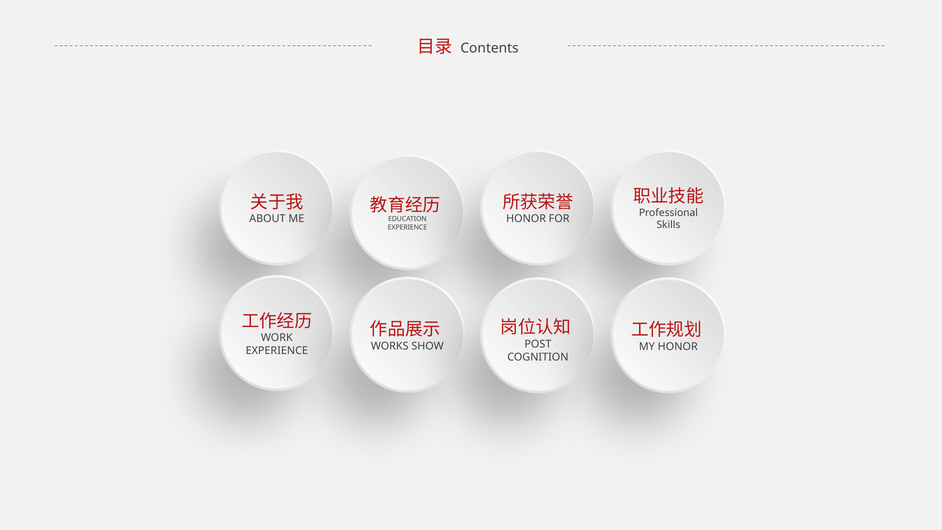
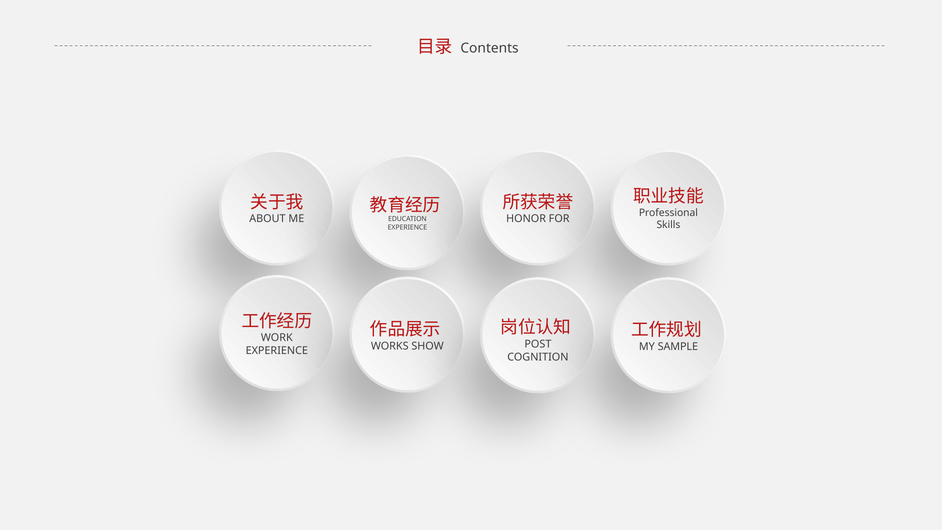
HONOR at (678, 347): HONOR -> SAMPLE
